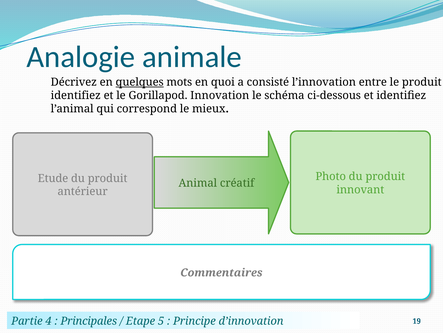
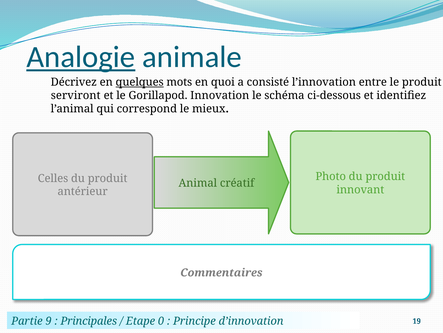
Analogie underline: none -> present
identifiez at (76, 95): identifiez -> serviront
Etude: Etude -> Celles
4: 4 -> 9
5: 5 -> 0
